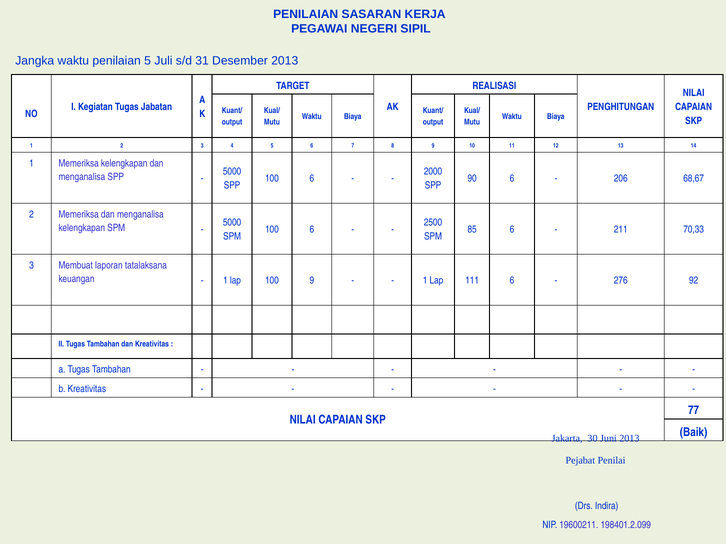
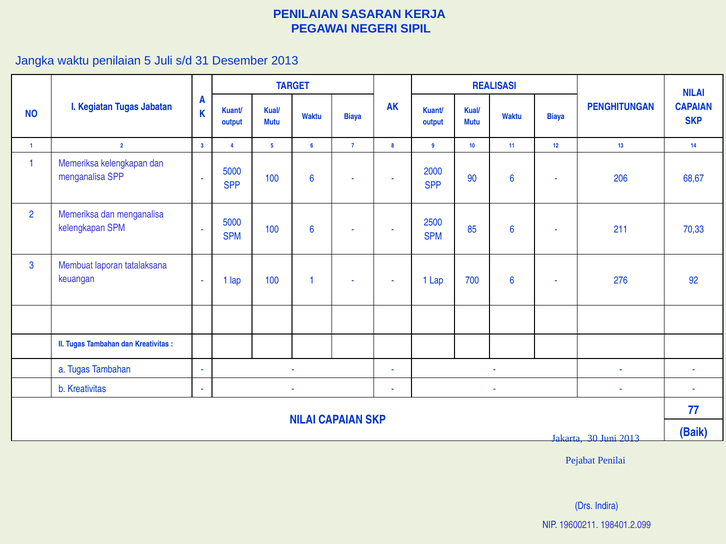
100 9: 9 -> 1
111: 111 -> 700
